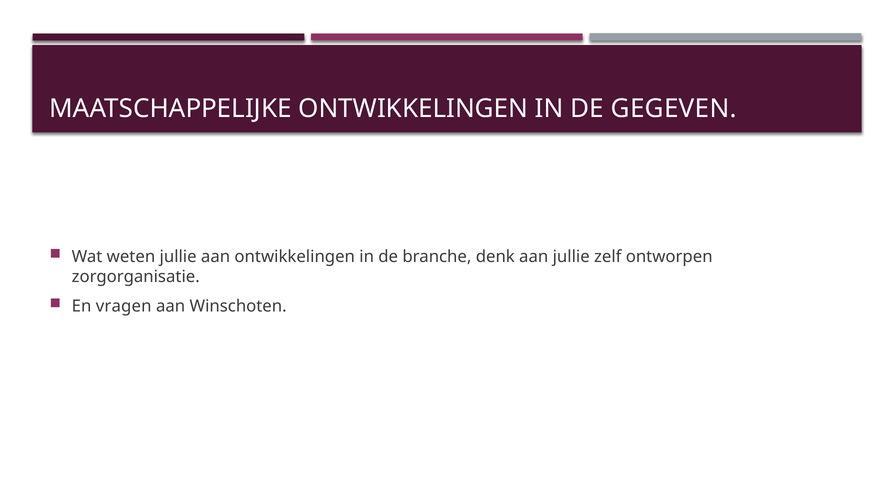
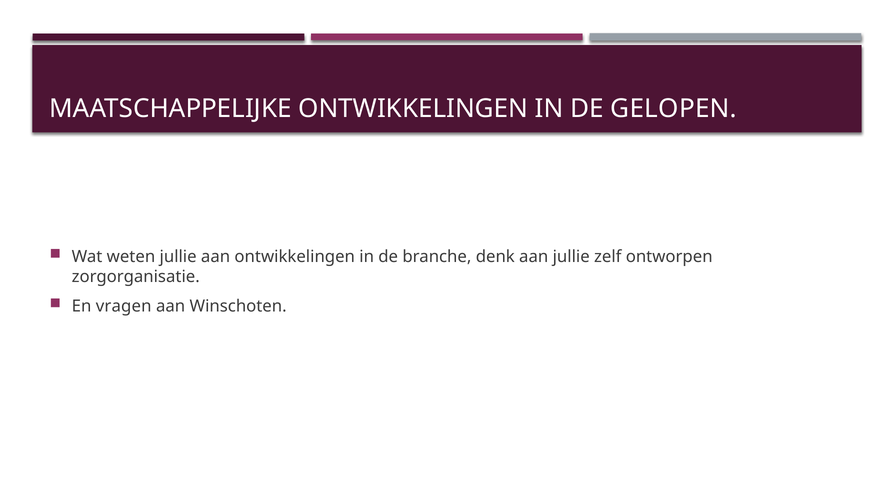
GEGEVEN: GEGEVEN -> GELOPEN
